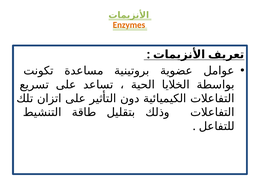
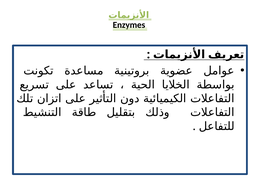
Enzymes colour: orange -> black
